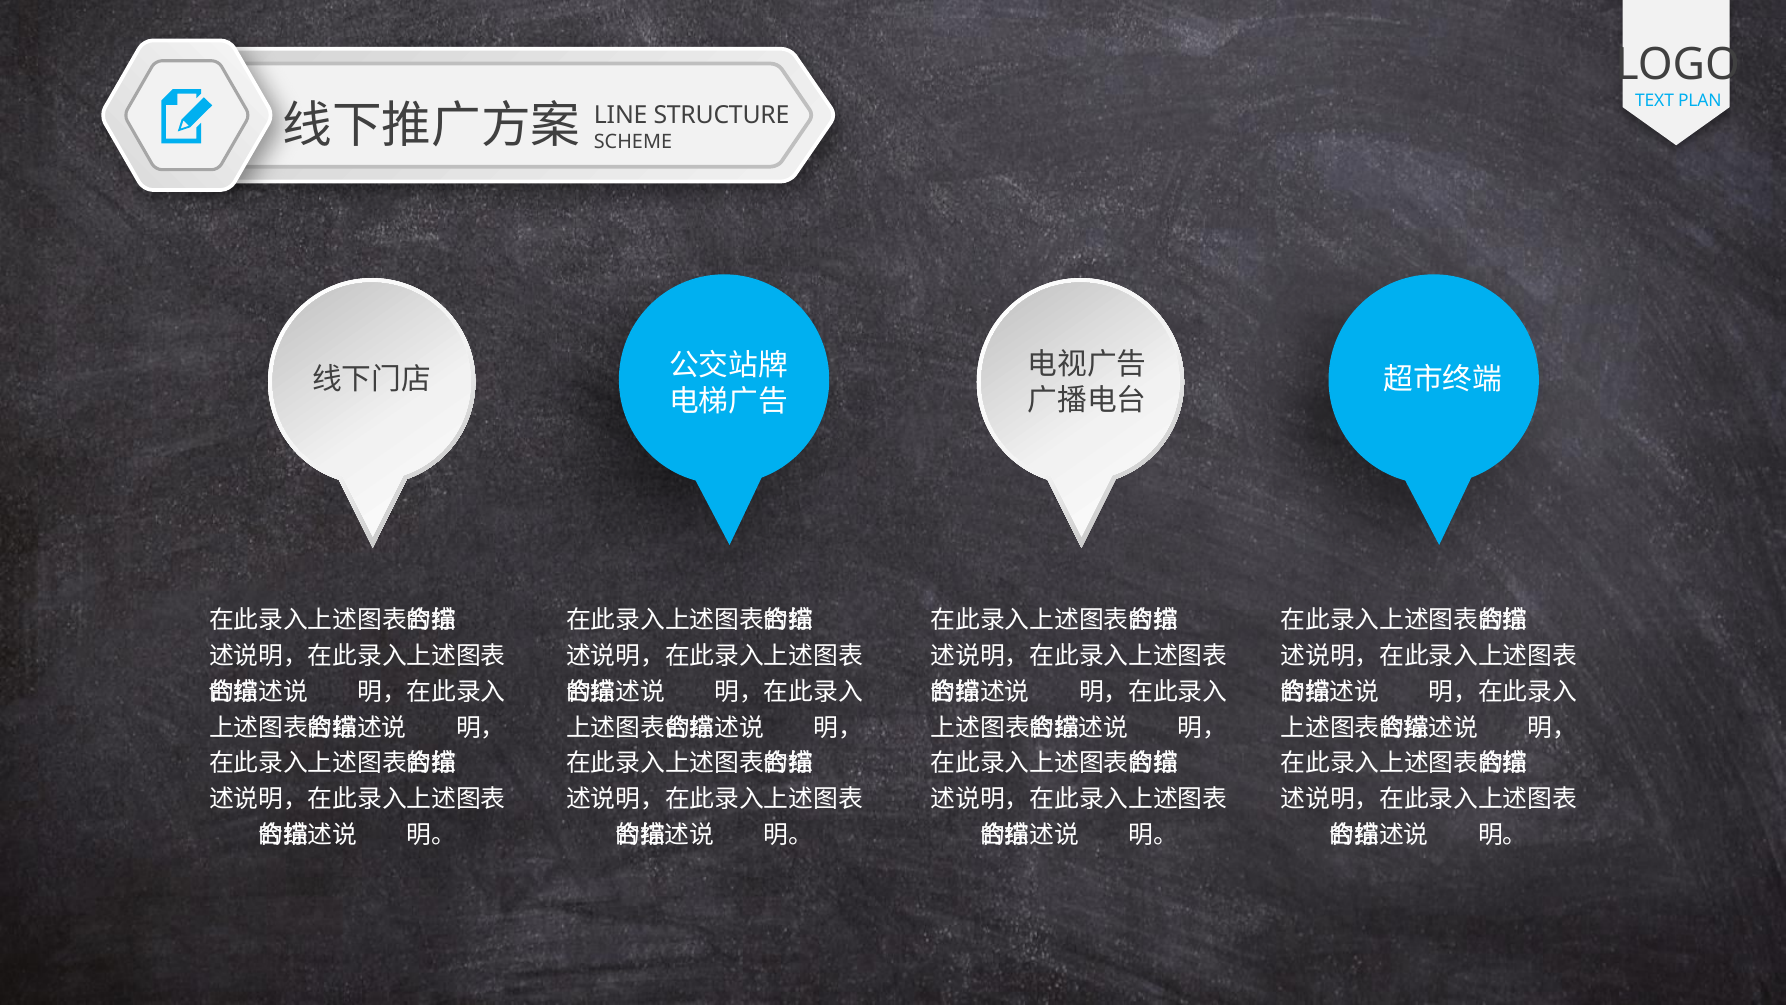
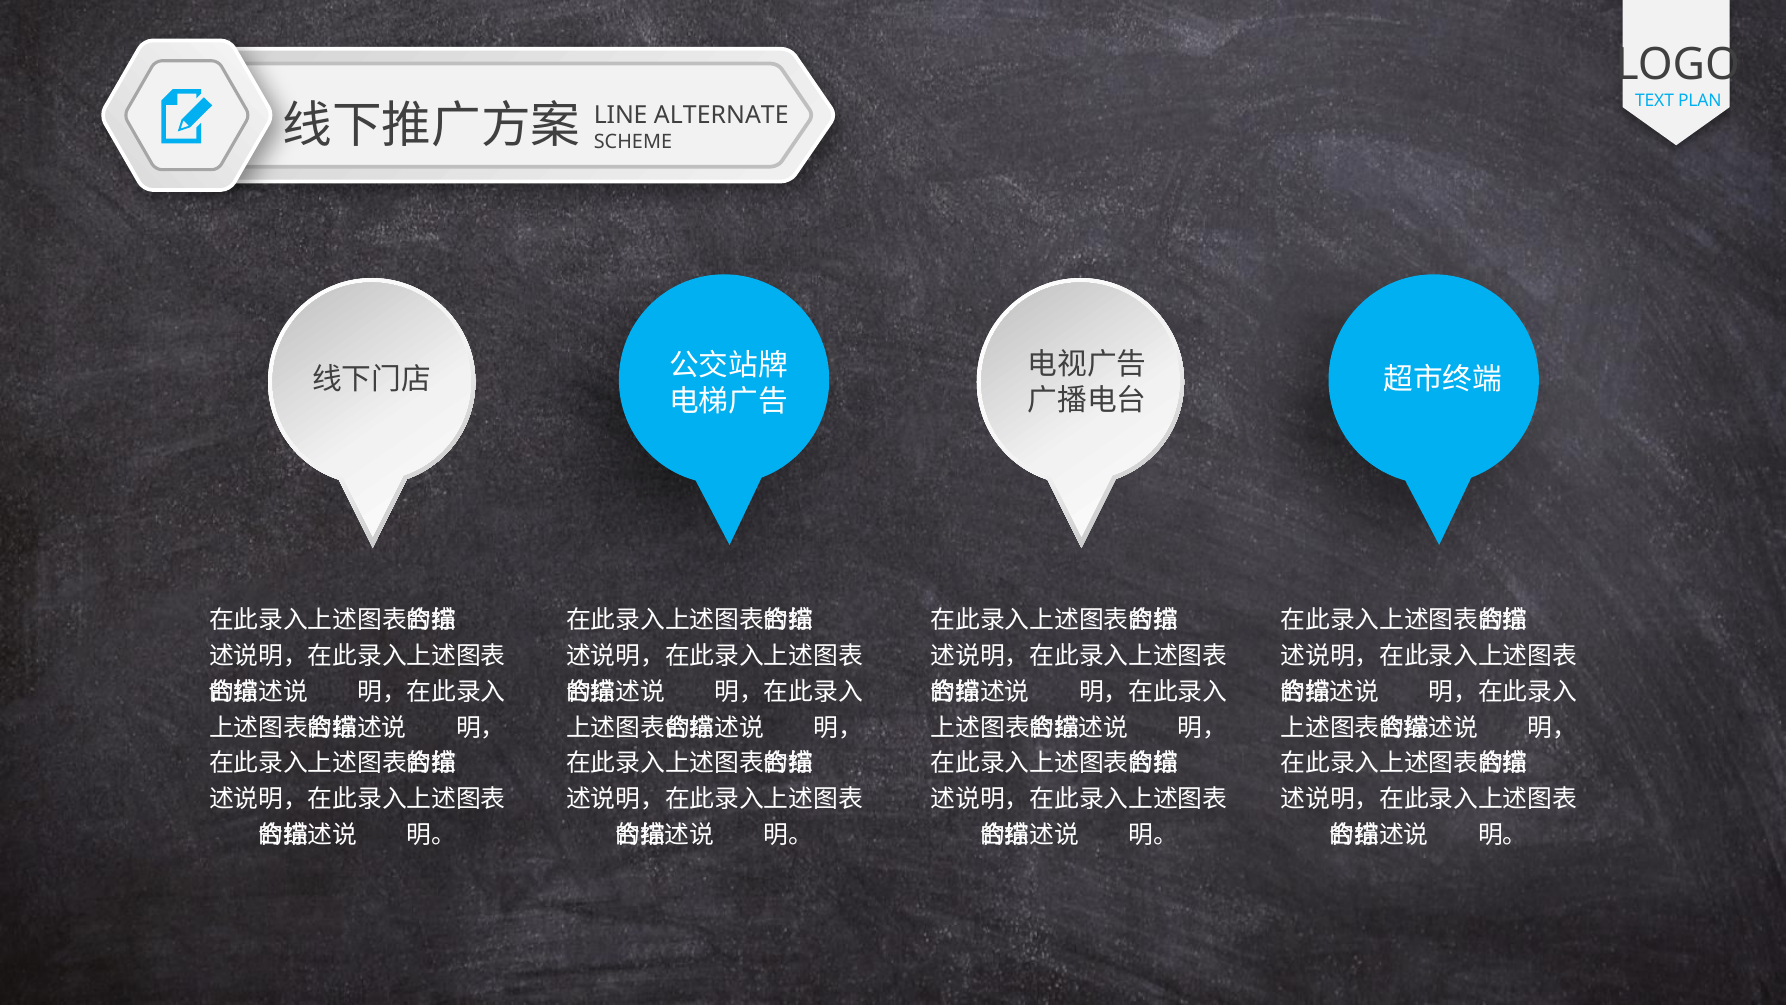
STRUCTURE: STRUCTURE -> ALTERNATE
